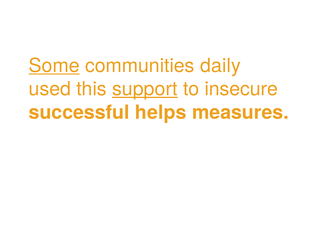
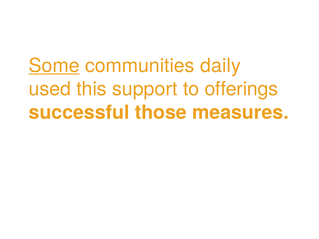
support underline: present -> none
insecure: insecure -> offerings
helps: helps -> those
